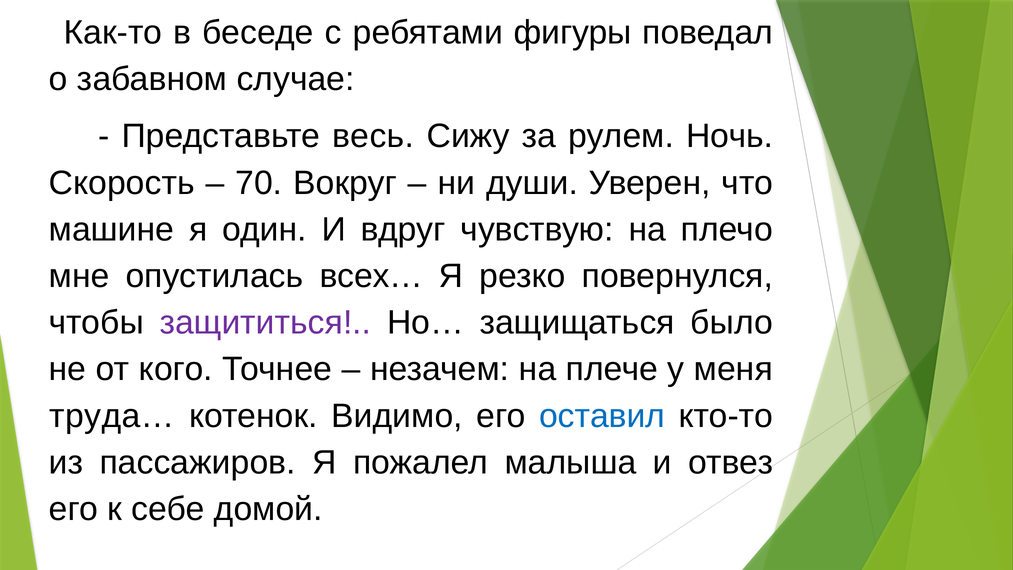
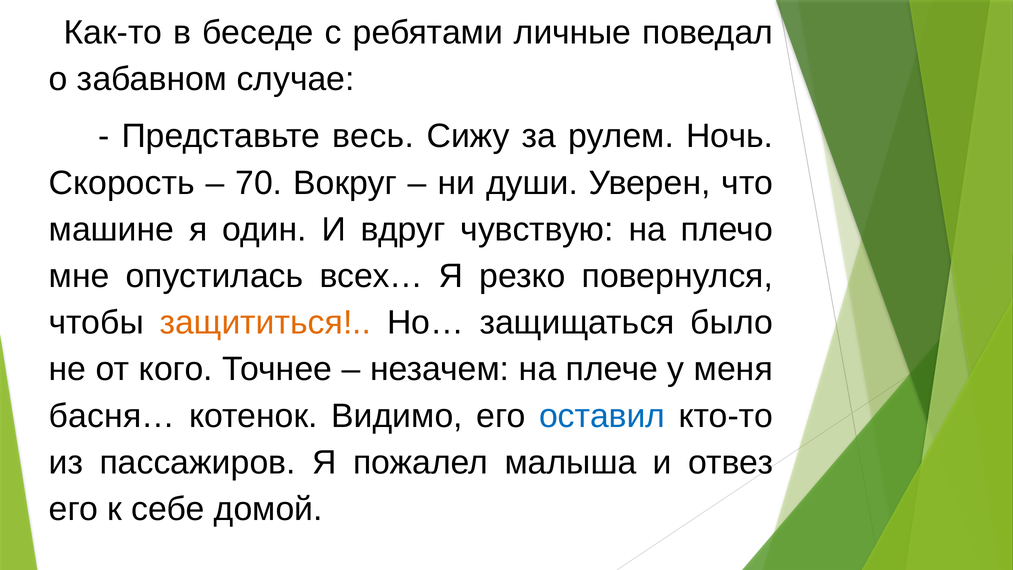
фигуры: фигуры -> личные
защититься colour: purple -> orange
труда…: труда… -> басня…
